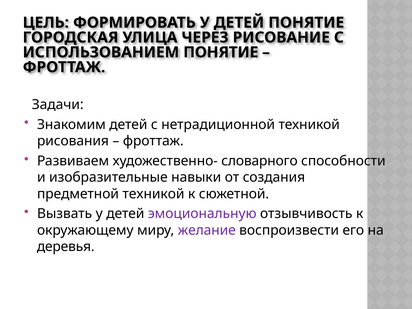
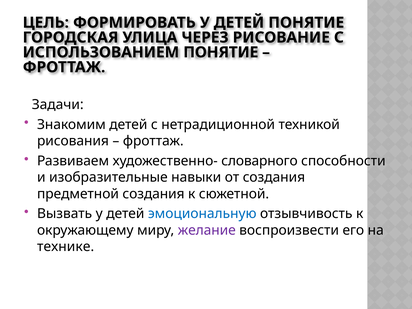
предметной техникой: техникой -> создания
эмоциональную colour: purple -> blue
деревья: деревья -> технике
